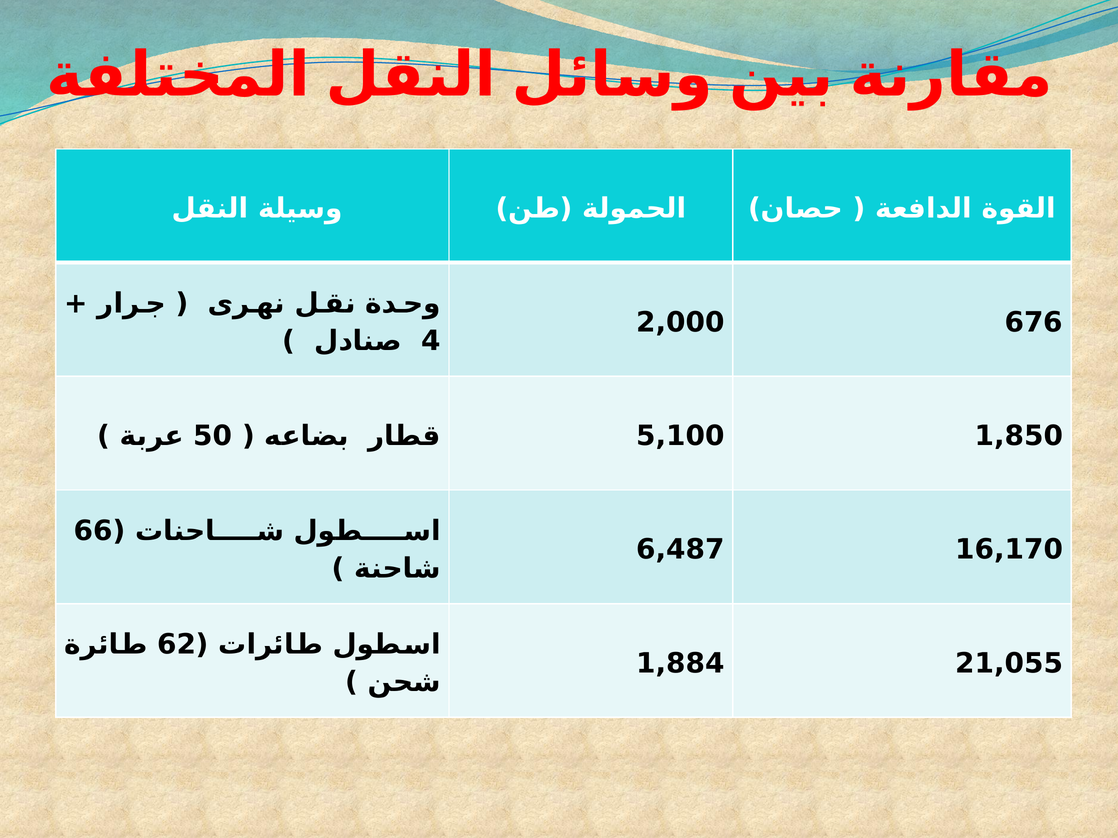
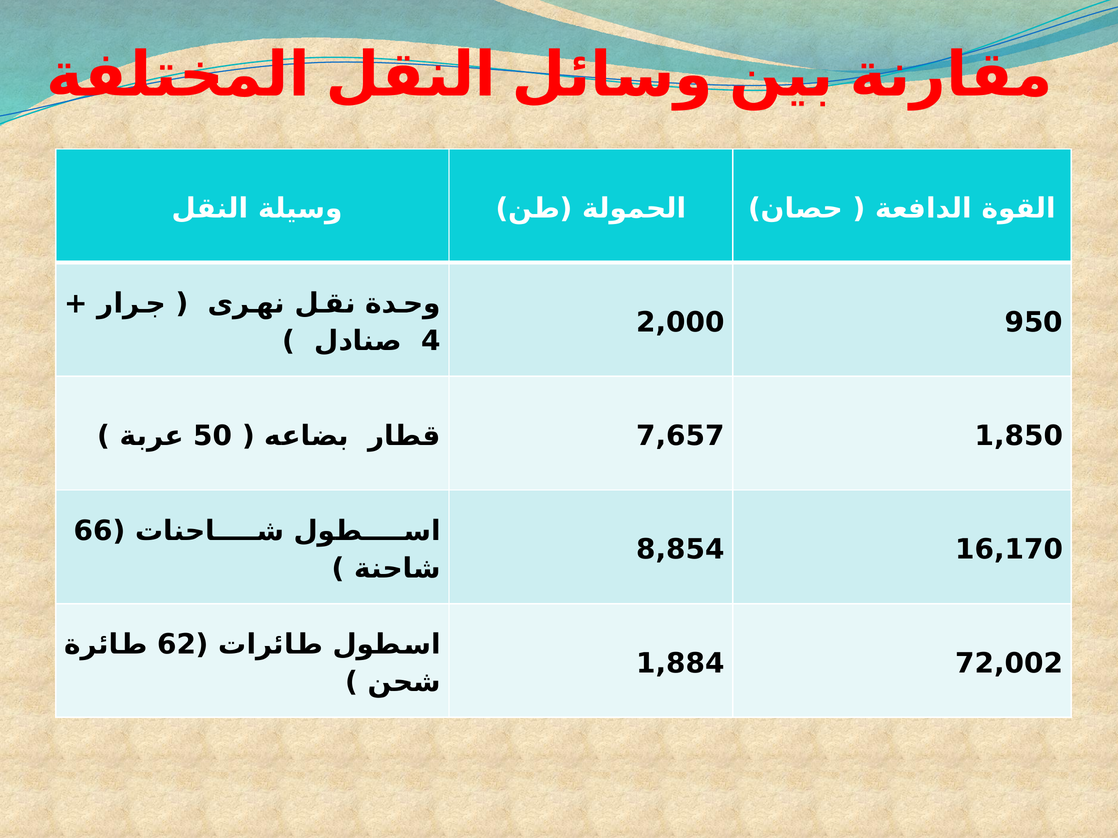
676: 676 -> 950
5,100: 5,100 -> 7,657
6,487: 6,487 -> 8,854
21,055: 21,055 -> 72,002
